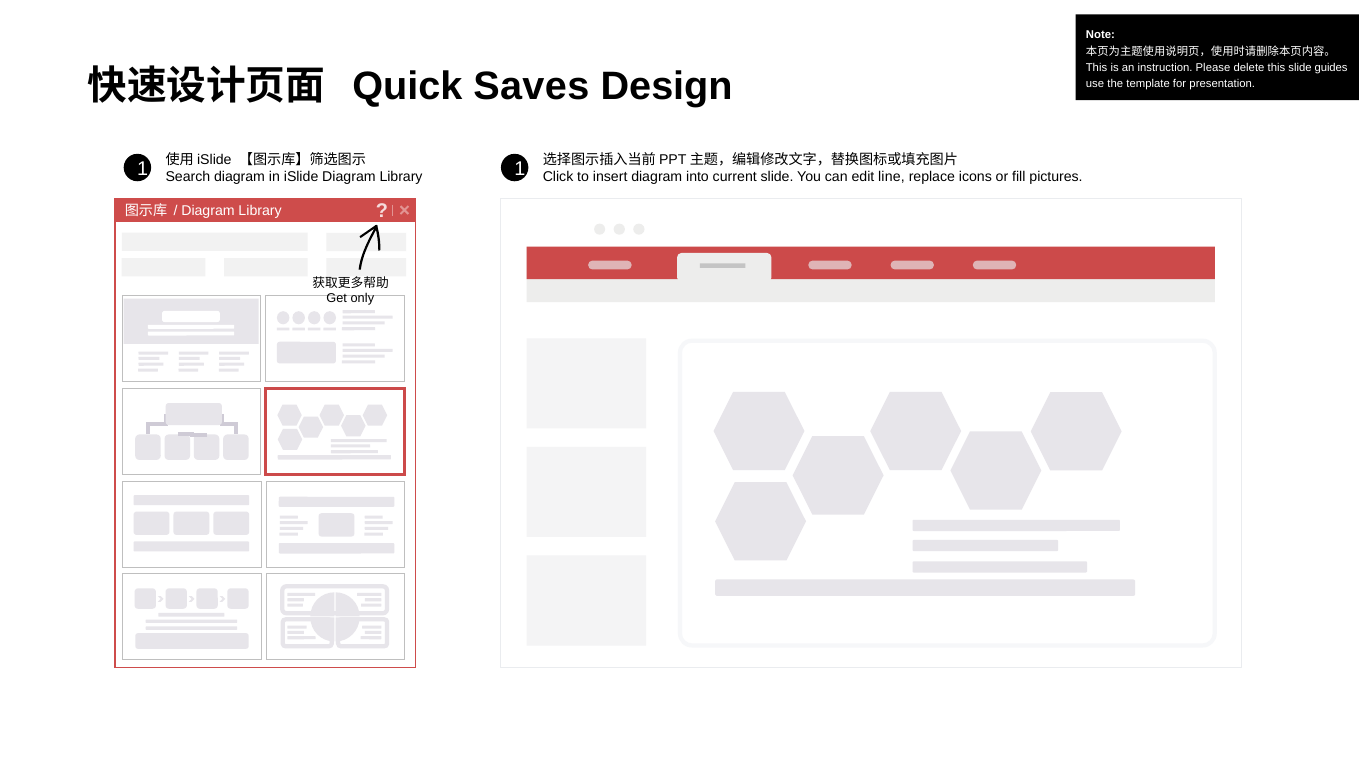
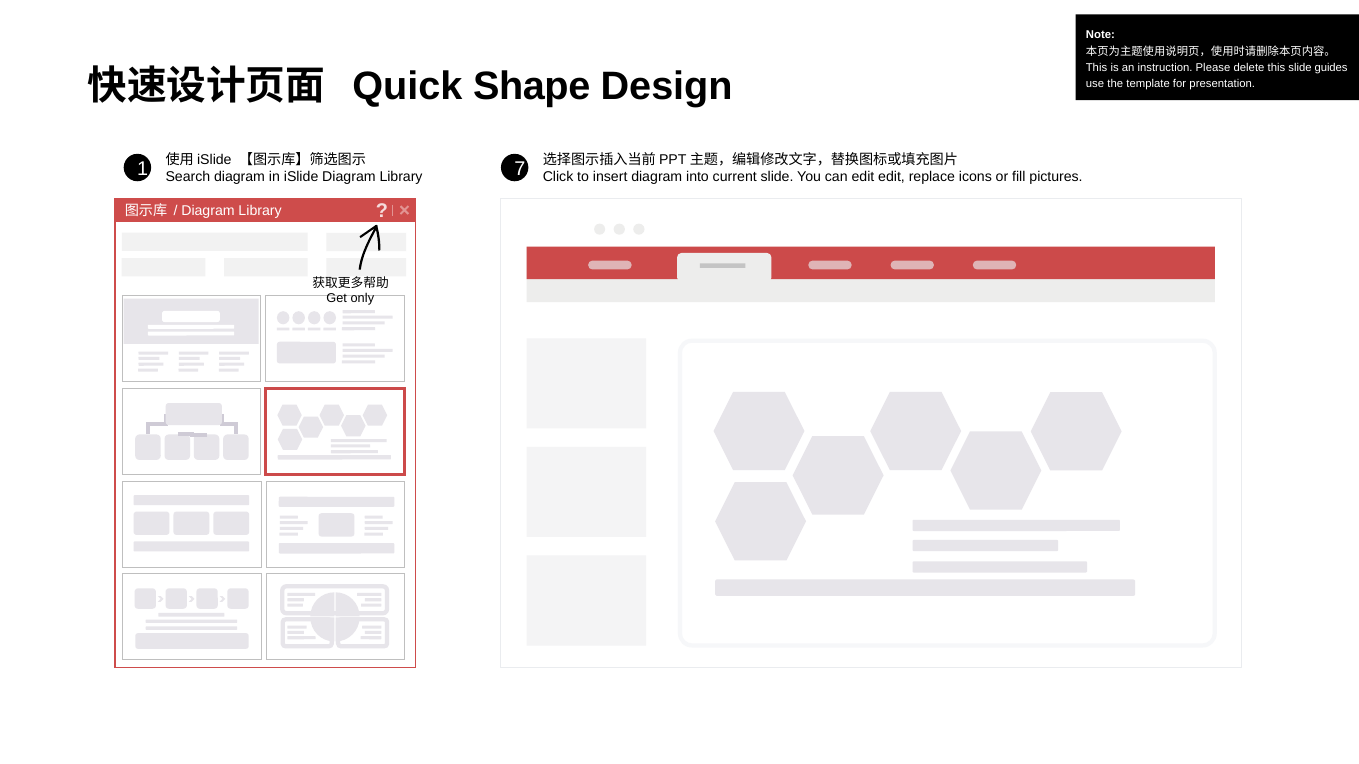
Saves: Saves -> Shape
1 1: 1 -> 7
edit line: line -> edit
